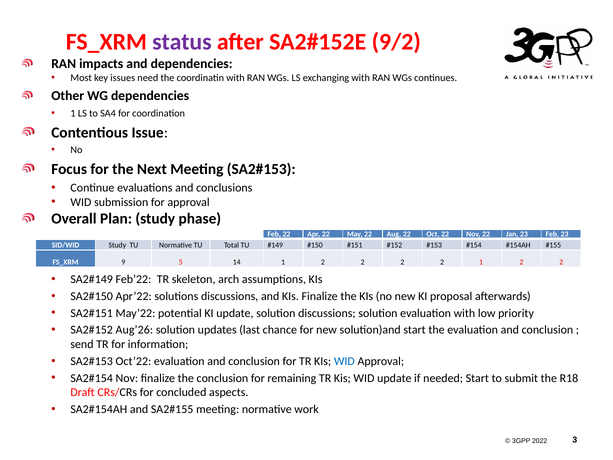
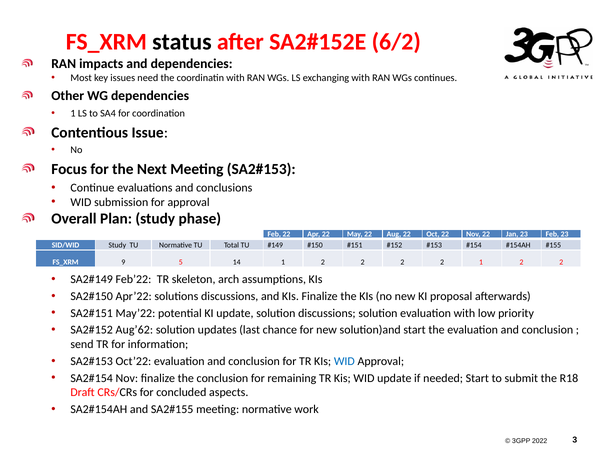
status colour: purple -> black
9/2: 9/2 -> 6/2
Aug’26: Aug’26 -> Aug’62
